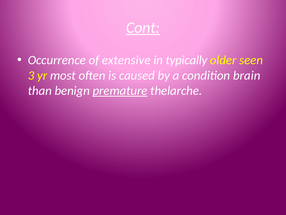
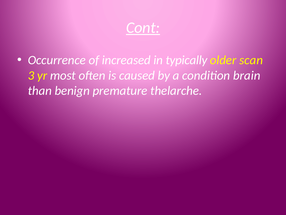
extensive: extensive -> increased
seen: seen -> scan
premature underline: present -> none
